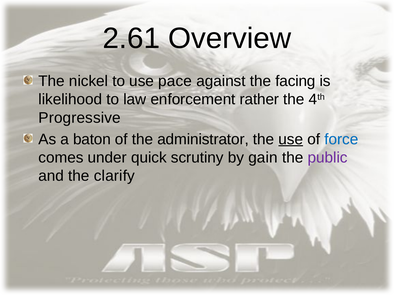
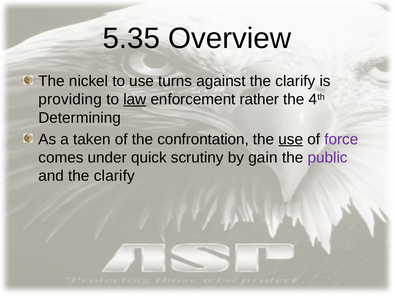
2.61: 2.61 -> 5.35
pace: pace -> turns
against the facing: facing -> clarify
likelihood: likelihood -> providing
law underline: none -> present
Progressive: Progressive -> Determining
baton: baton -> taken
administrator: administrator -> confrontation
force colour: blue -> purple
